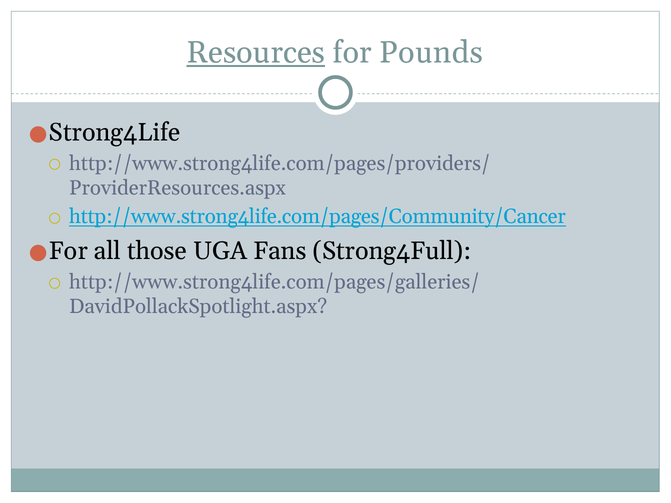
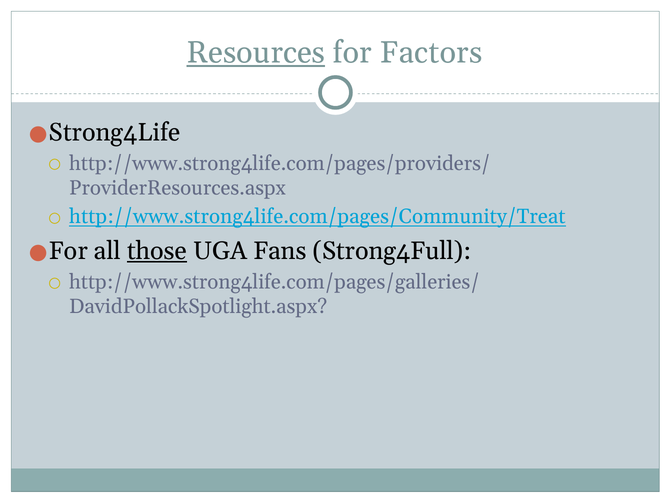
Pounds: Pounds -> Factors
http://www.strong4life.com/pages/Community/Cancer: http://www.strong4life.com/pages/Community/Cancer -> http://www.strong4life.com/pages/Community/Treat
those underline: none -> present
